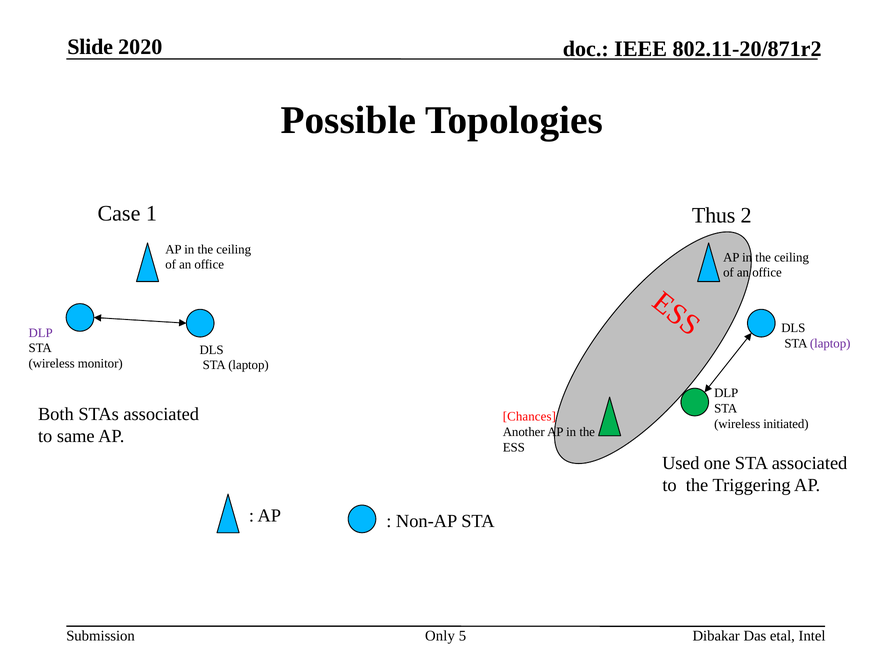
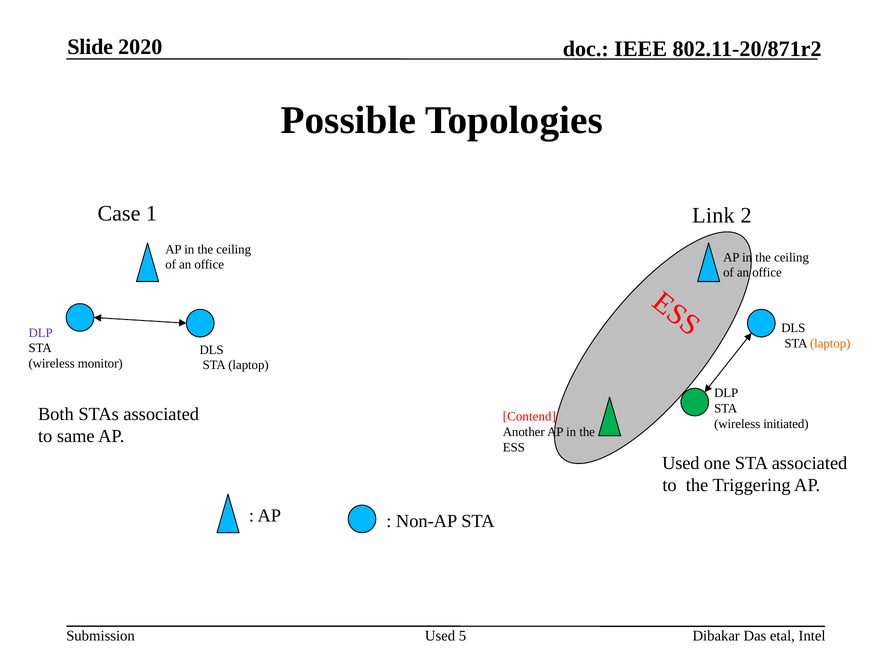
Thus: Thus -> Link
laptop at (830, 343) colour: purple -> orange
Chances: Chances -> Contend
Only at (440, 636): Only -> Used
